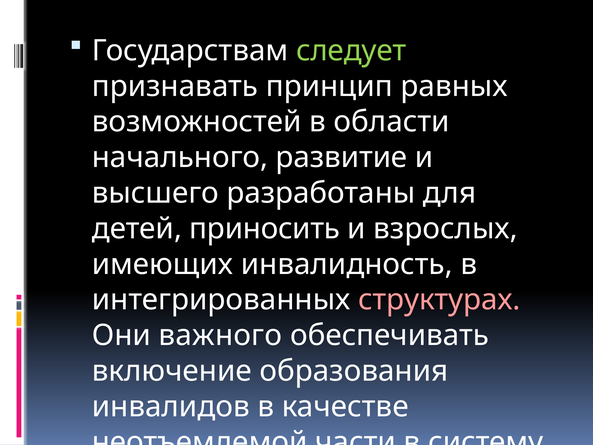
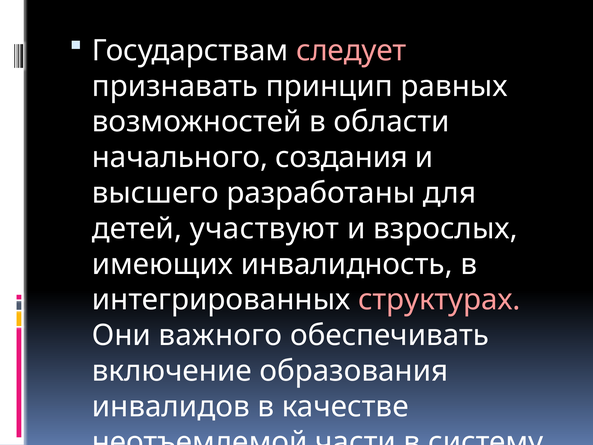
следует colour: light green -> pink
развитие: развитие -> создания
приносить: приносить -> участвуют
